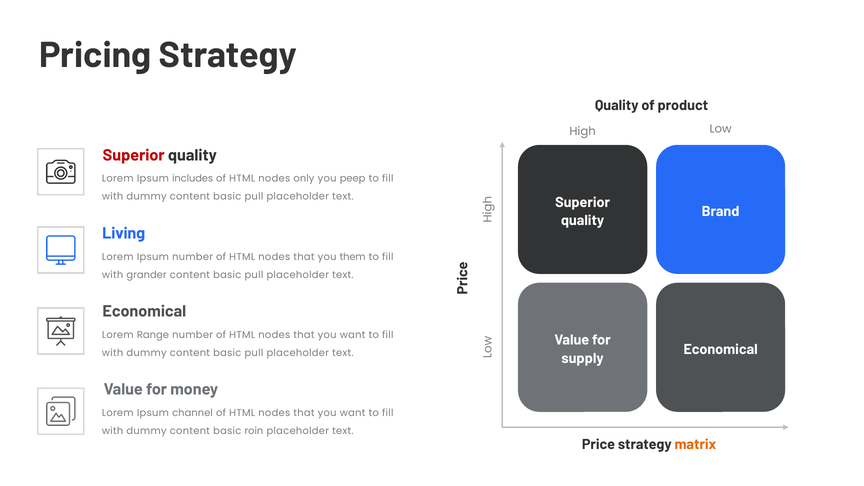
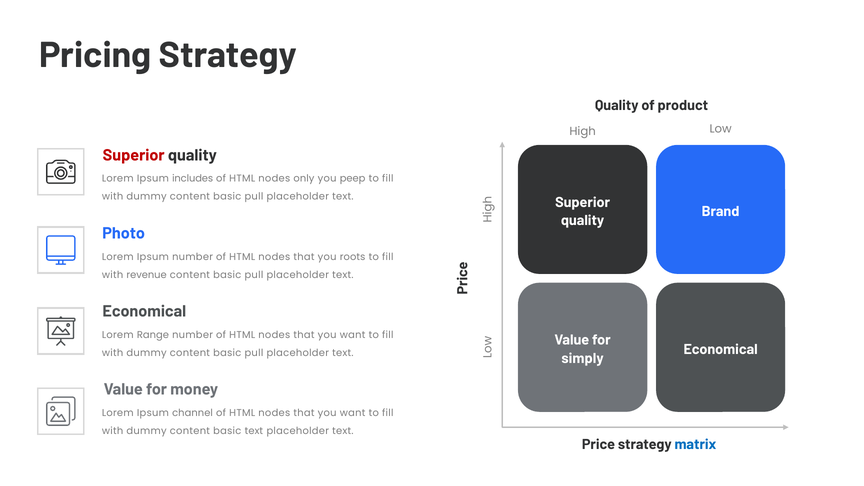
Living: Living -> Photo
them: them -> roots
grander: grander -> revenue
supply: supply -> simply
basic roin: roin -> text
matrix colour: orange -> blue
